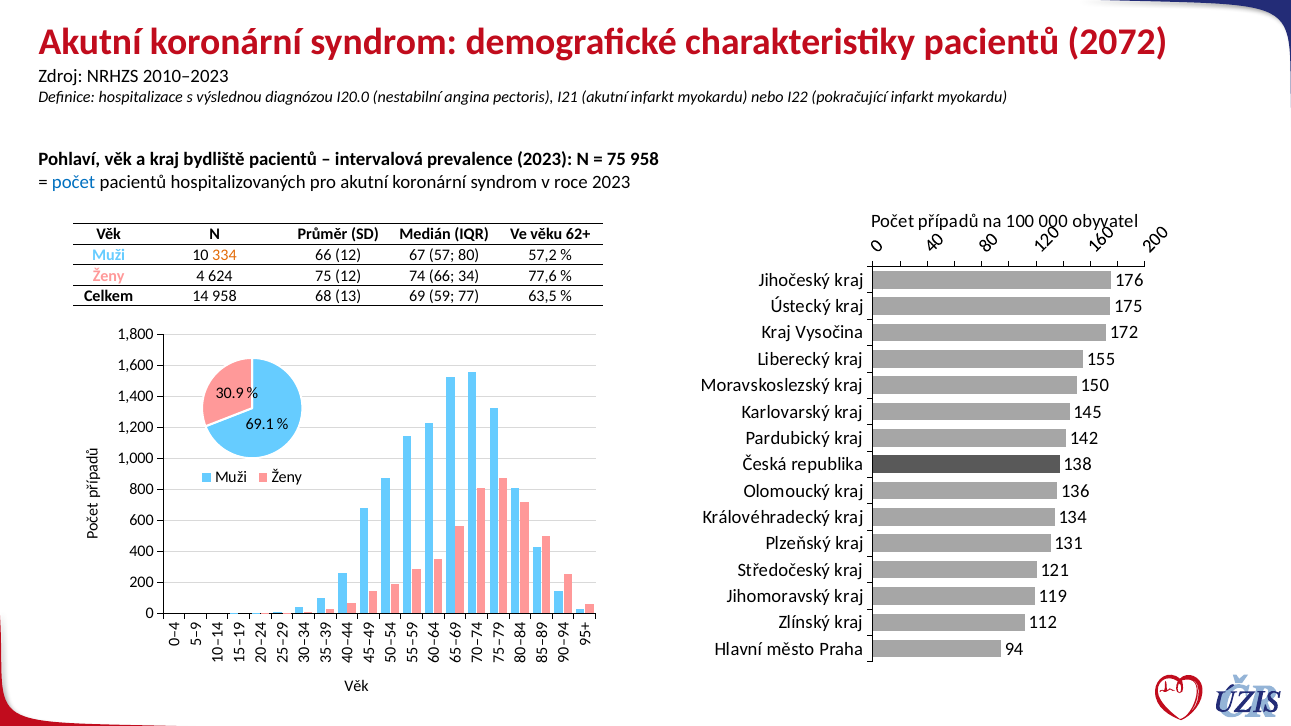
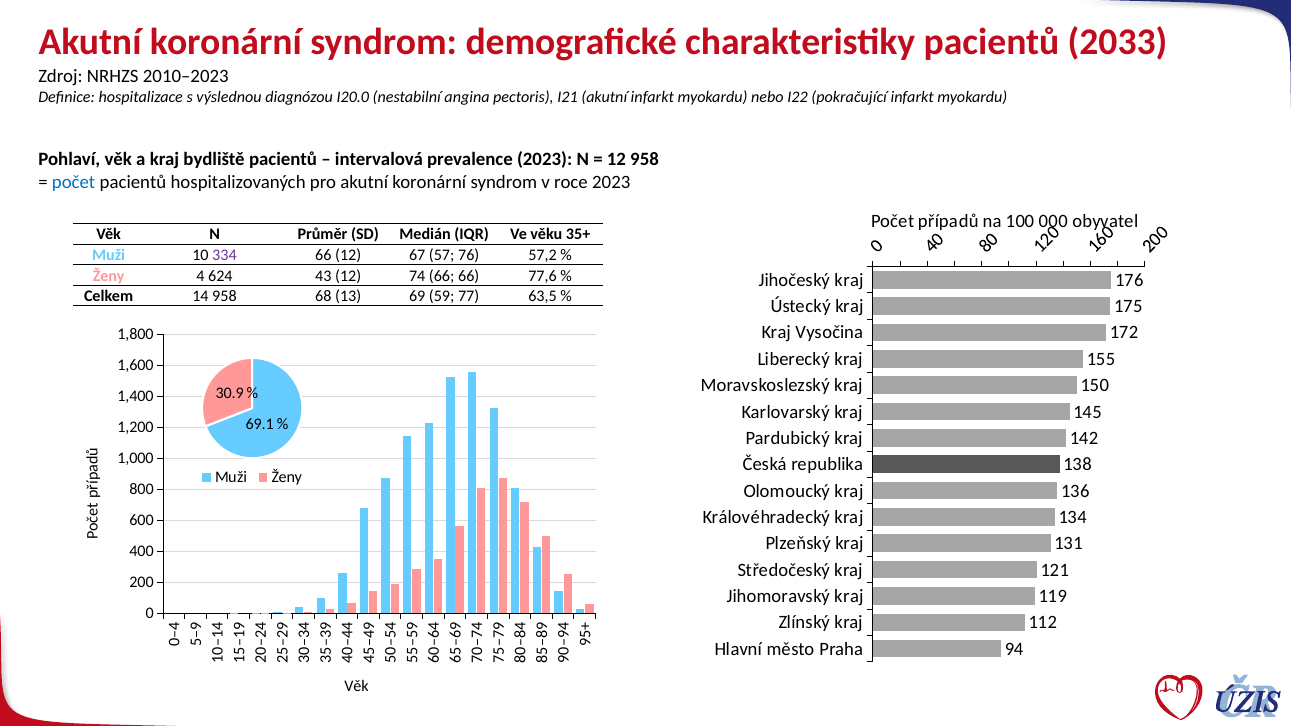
2072: 2072 -> 2033
75 at (616, 160): 75 -> 12
62+: 62+ -> 35+
334 colour: orange -> purple
80: 80 -> 76
624 75: 75 -> 43
66 34: 34 -> 66
